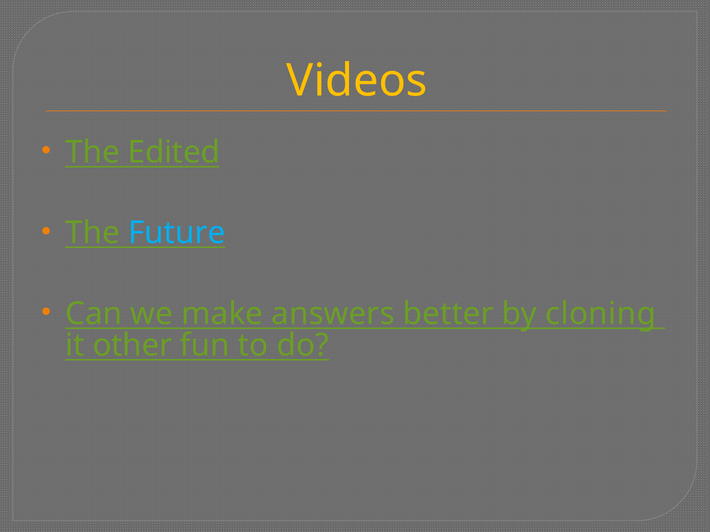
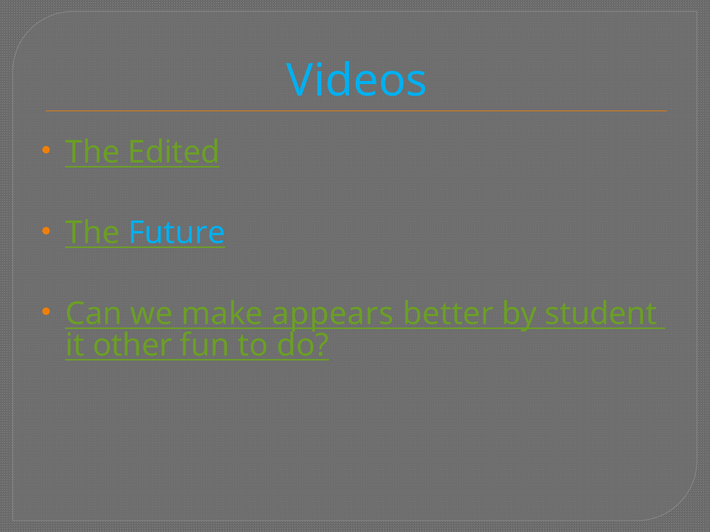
Videos colour: yellow -> light blue
answers: answers -> appears
cloning: cloning -> student
